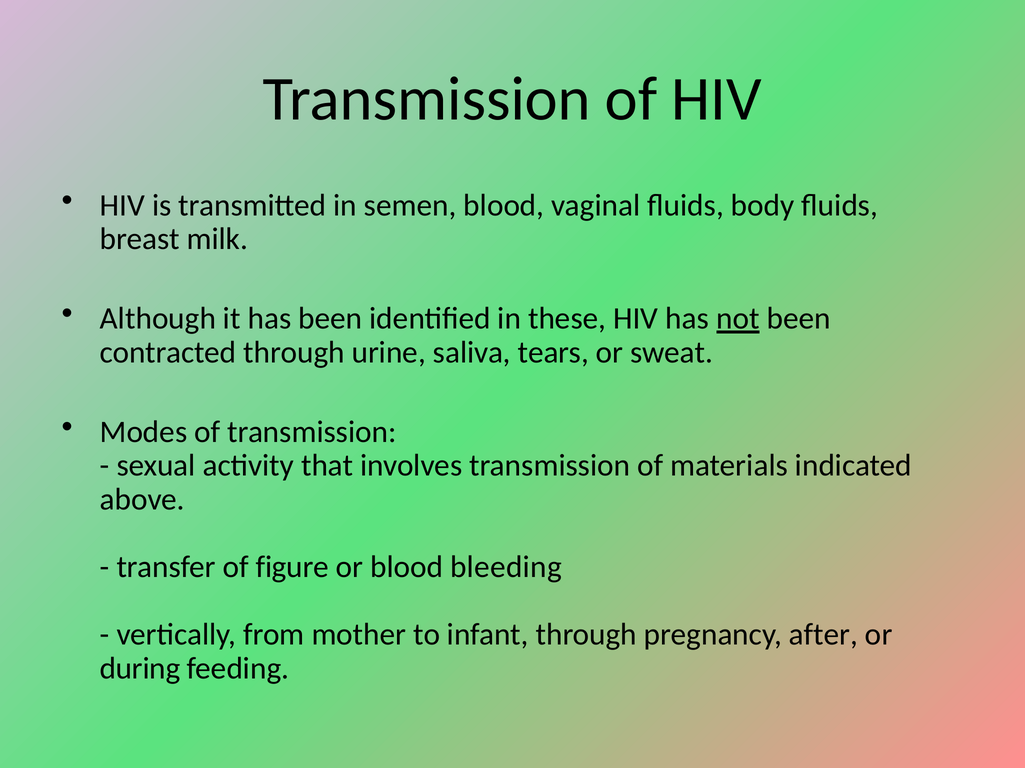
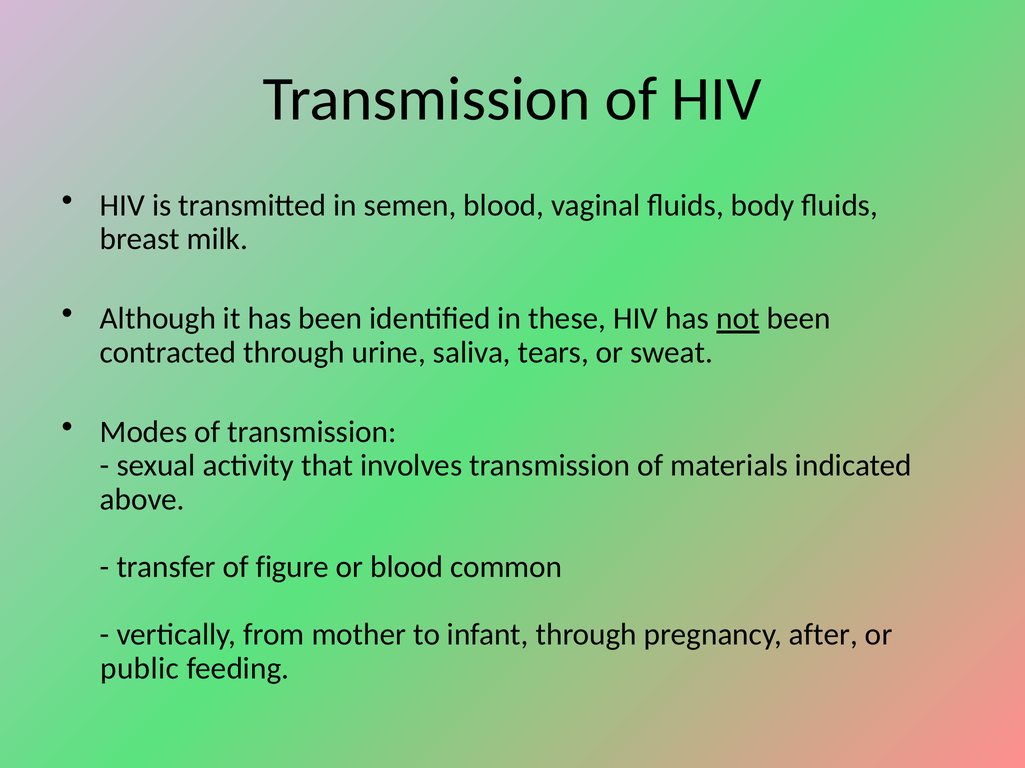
bleeding: bleeding -> common
during: during -> public
